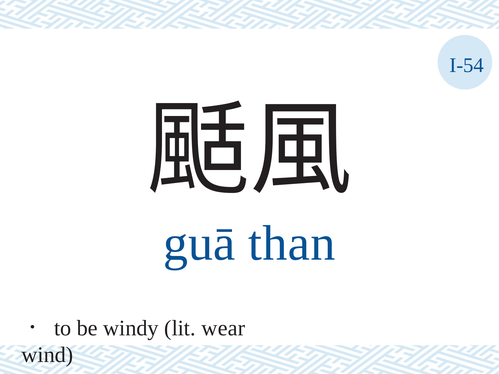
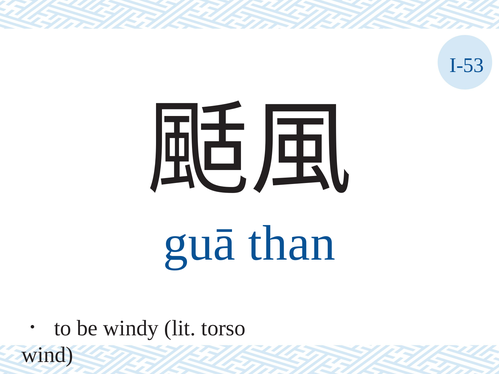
I-54: I-54 -> I-53
wear: wear -> torso
